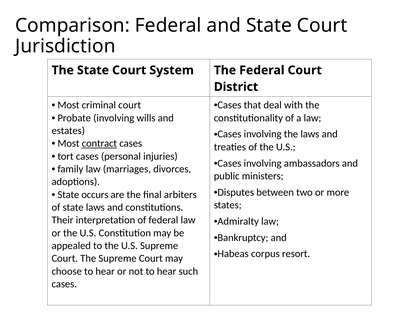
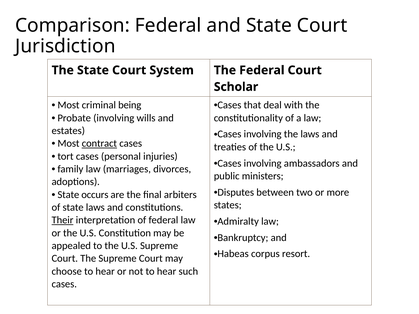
District: District -> Scholar
criminal court: court -> being
Their underline: none -> present
